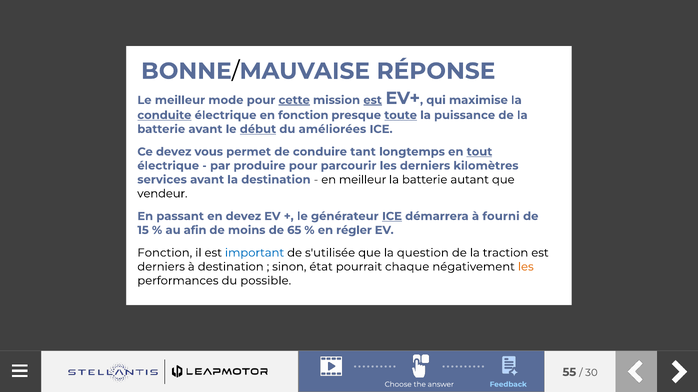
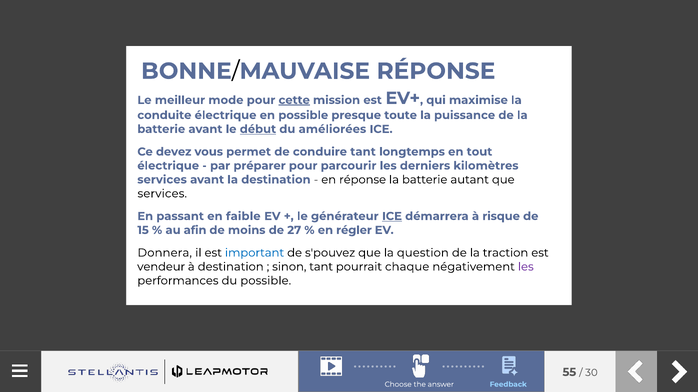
est at (373, 100) underline: present -> none
conduite underline: present -> none
en fonction: fonction -> possible
toute underline: present -> none
tout underline: present -> none
produire: produire -> préparer
en meilleur: meilleur -> réponse
vendeur at (162, 194): vendeur -> services
en devez: devez -> faible
fourni: fourni -> risque
65: 65 -> 27
Fonction at (165, 253): Fonction -> Donnera
s'utilisée: s'utilisée -> s'pouvez
derniers at (161, 267): derniers -> vendeur
sinon état: état -> tant
les at (526, 267) colour: orange -> purple
